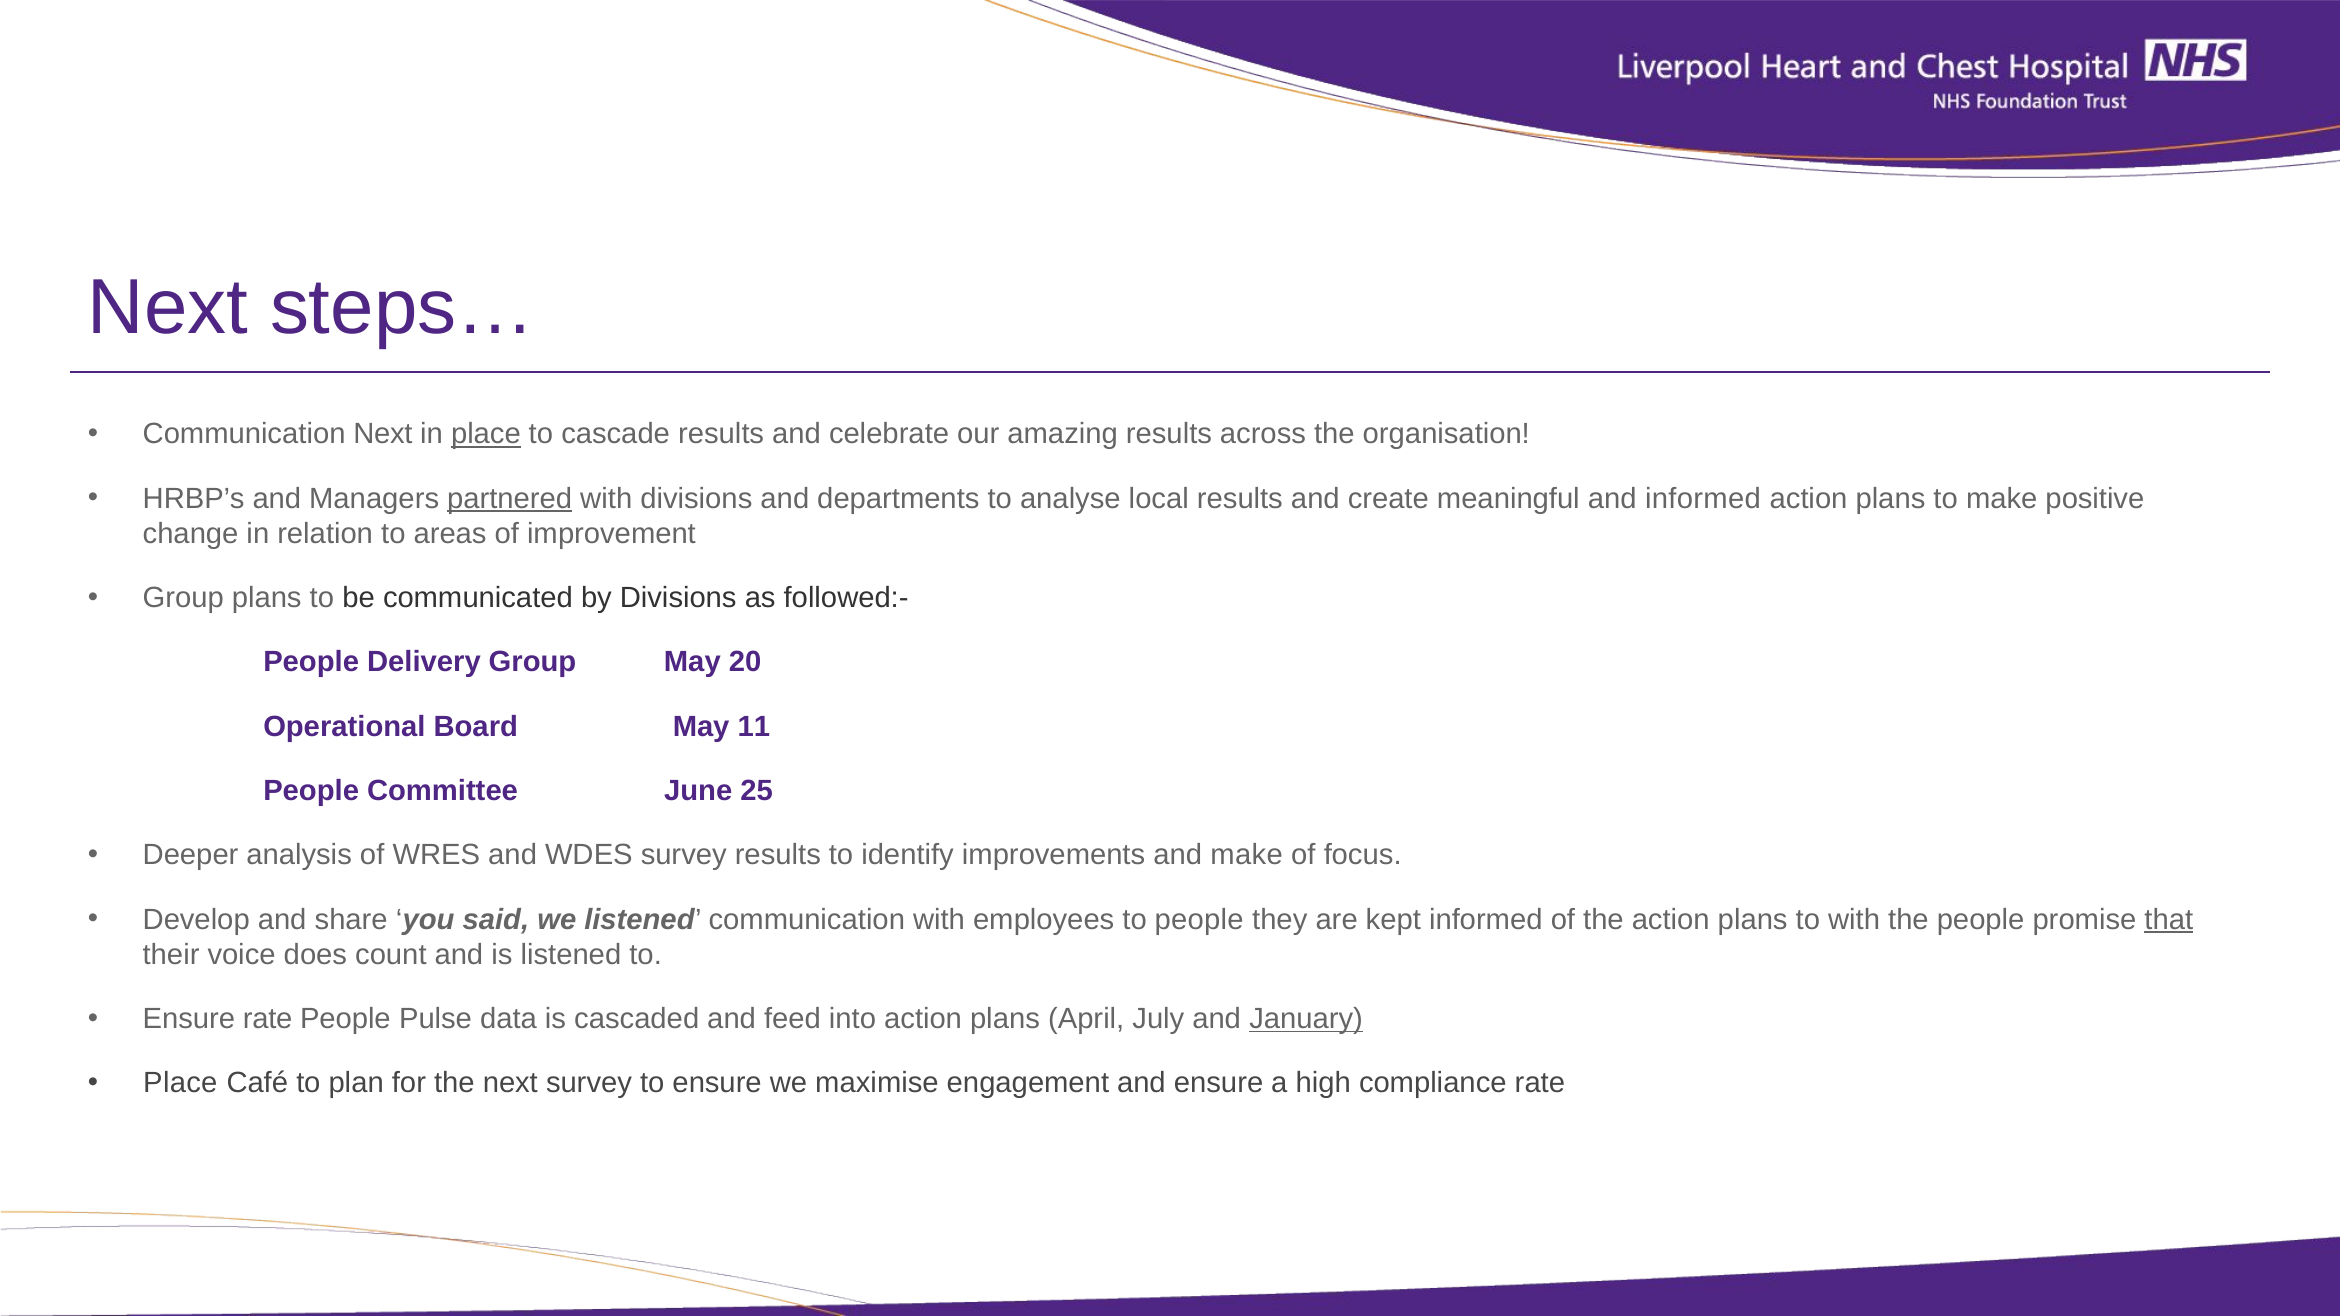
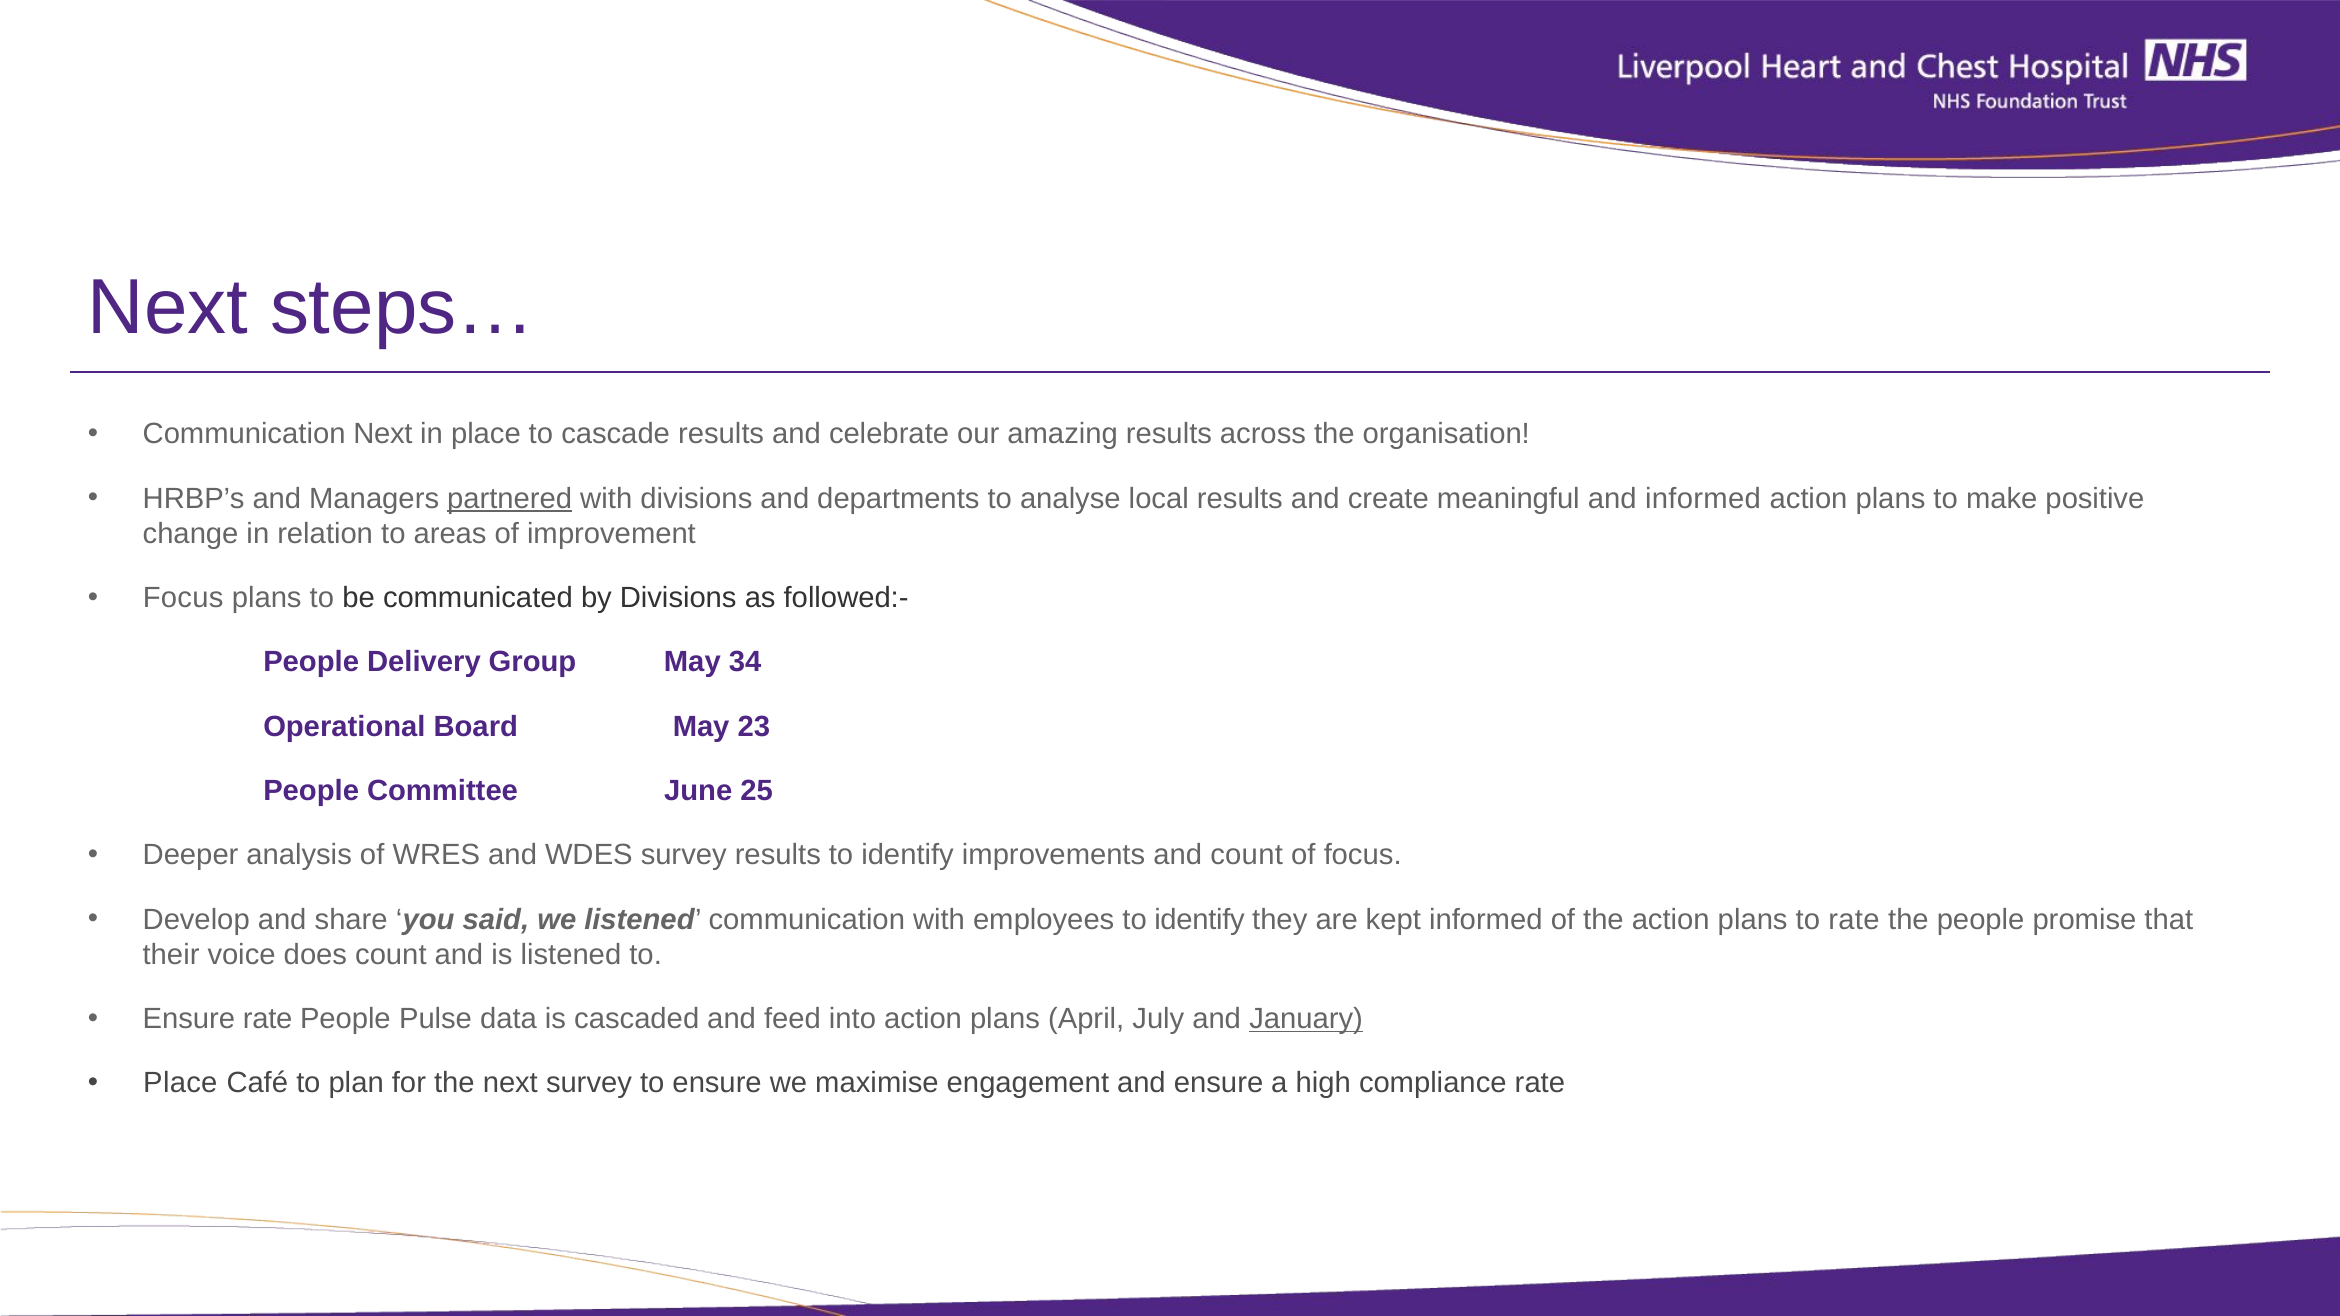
place at (486, 434) underline: present -> none
Group at (183, 598): Group -> Focus
20: 20 -> 34
11: 11 -> 23
and make: make -> count
employees to people: people -> identify
to with: with -> rate
that underline: present -> none
